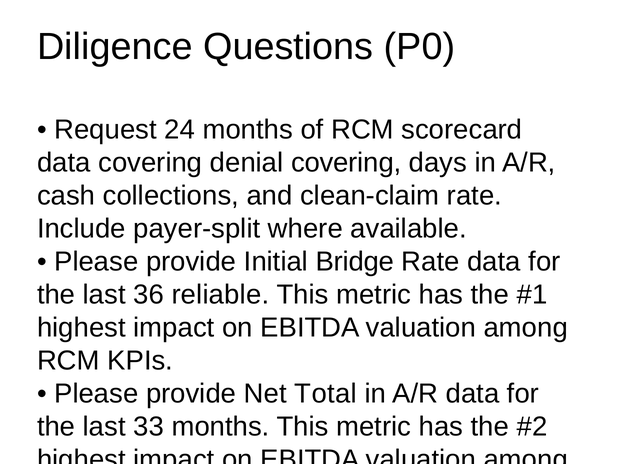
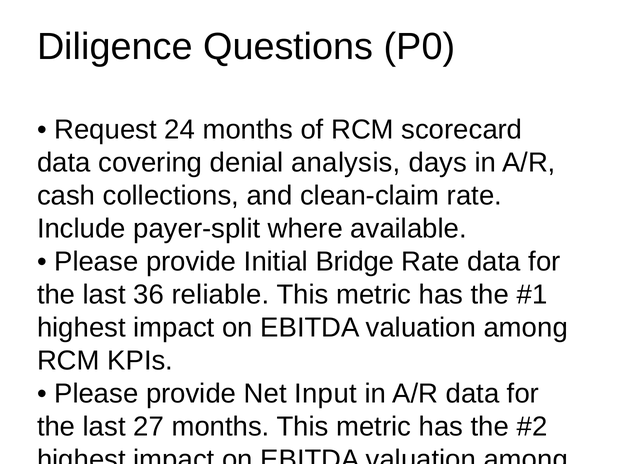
denial covering: covering -> analysis
Total: Total -> Input
33: 33 -> 27
